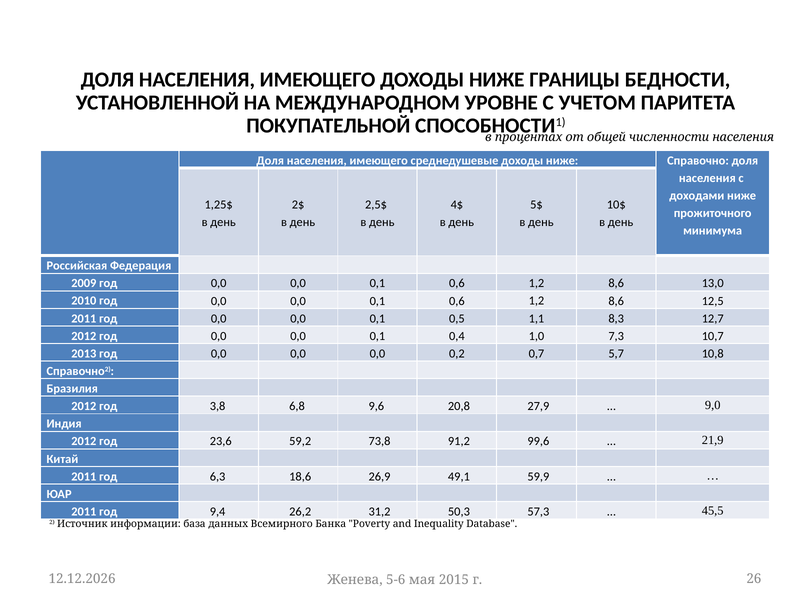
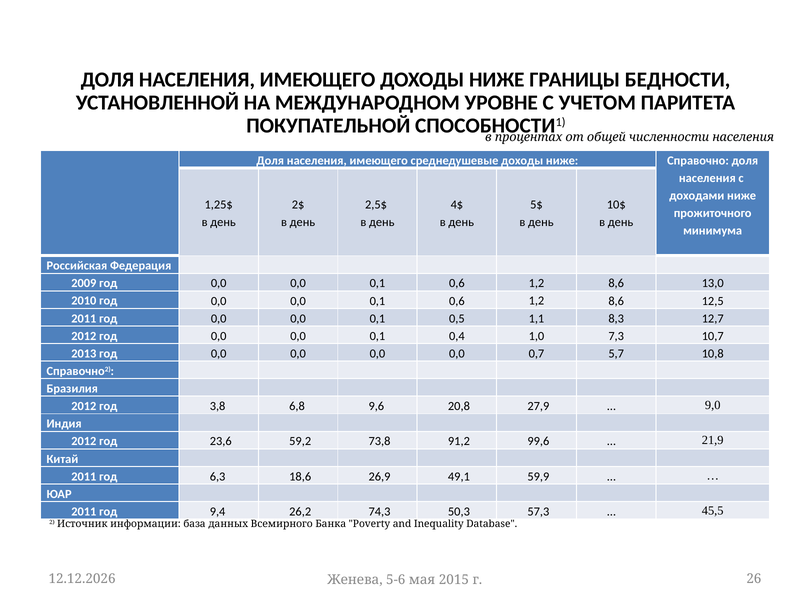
0,0 0,0 0,0 0,2: 0,2 -> 0,0
31,2: 31,2 -> 74,3
